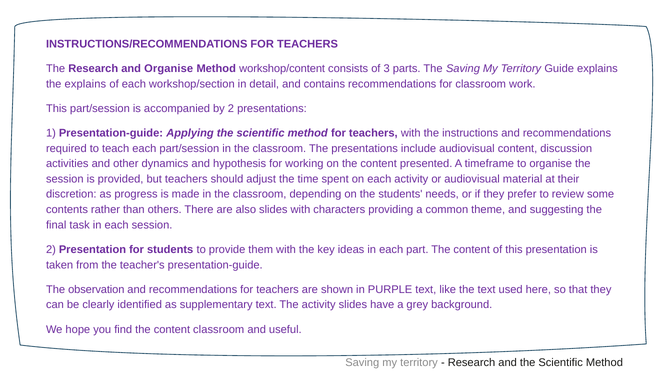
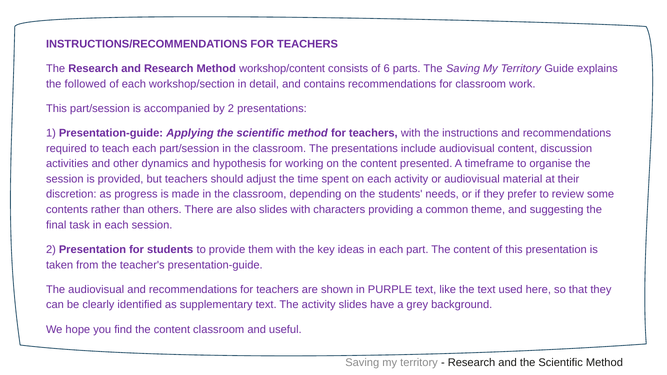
and Organise: Organise -> Research
3: 3 -> 6
the explains: explains -> followed
The observation: observation -> audiovisual
